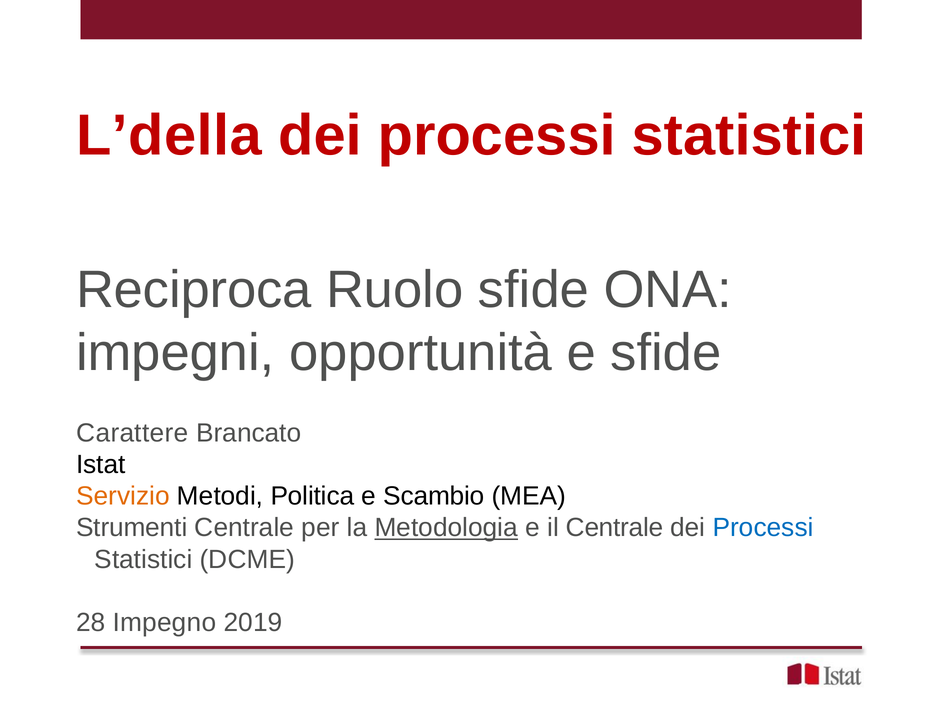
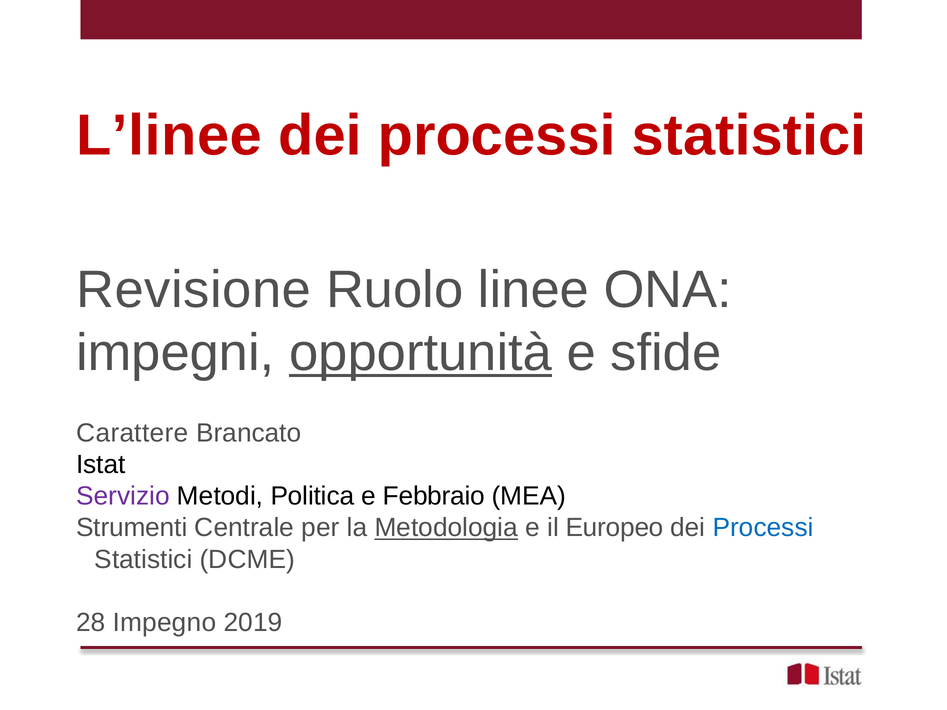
L’della: L’della -> L’linee
Reciproca: Reciproca -> Revisione
Ruolo sfide: sfide -> linee
opportunità underline: none -> present
Servizio colour: orange -> purple
Scambio: Scambio -> Febbraio
il Centrale: Centrale -> Europeo
